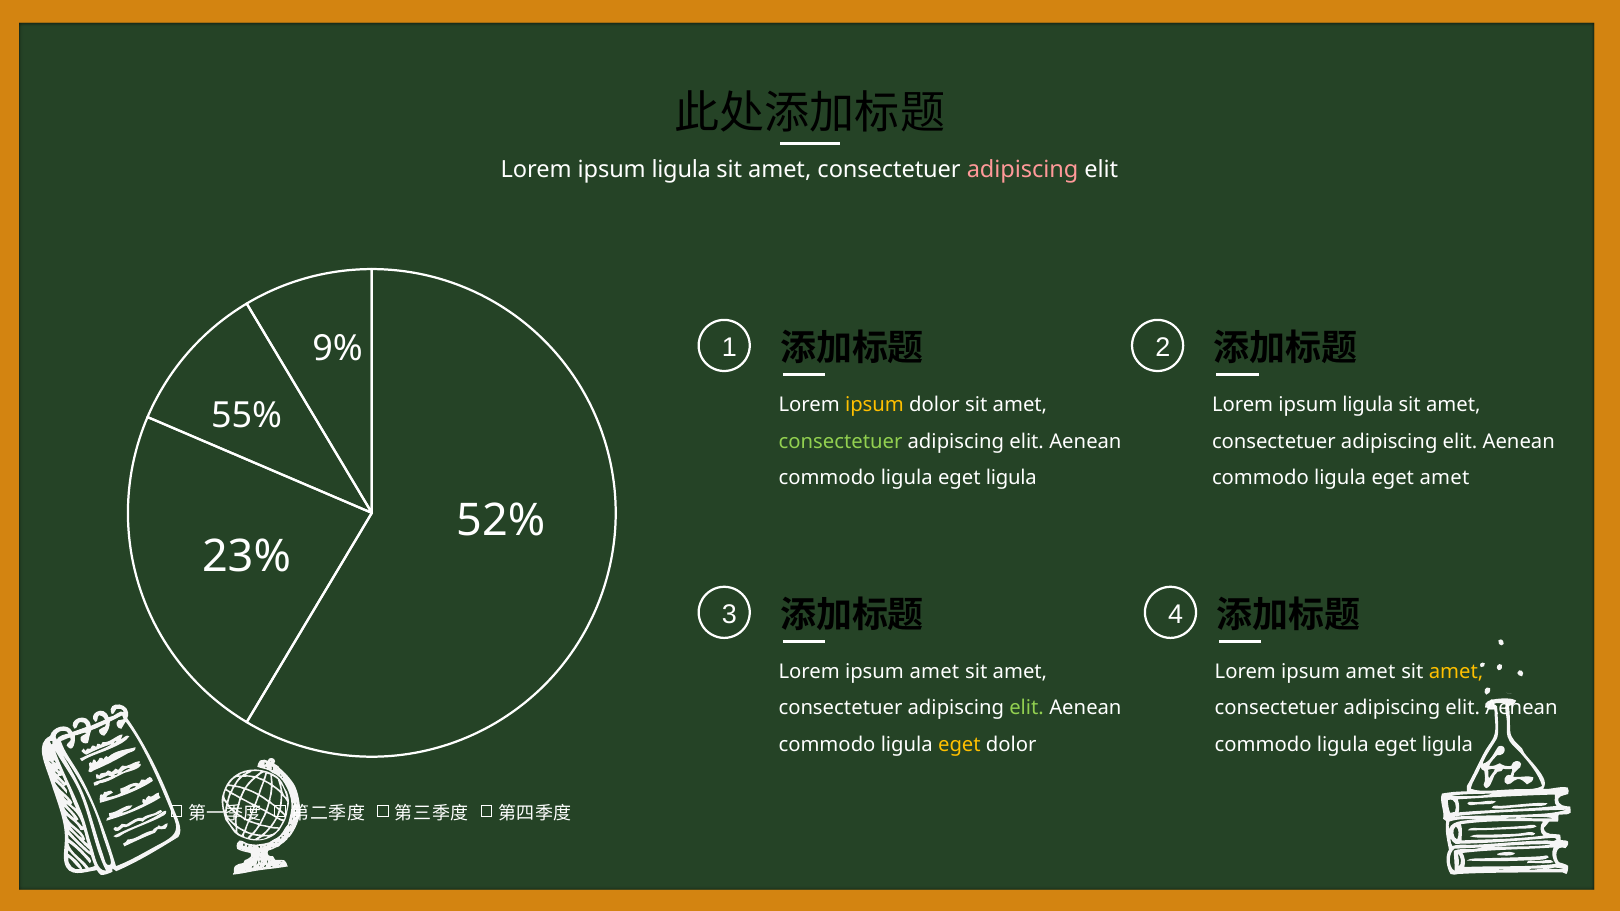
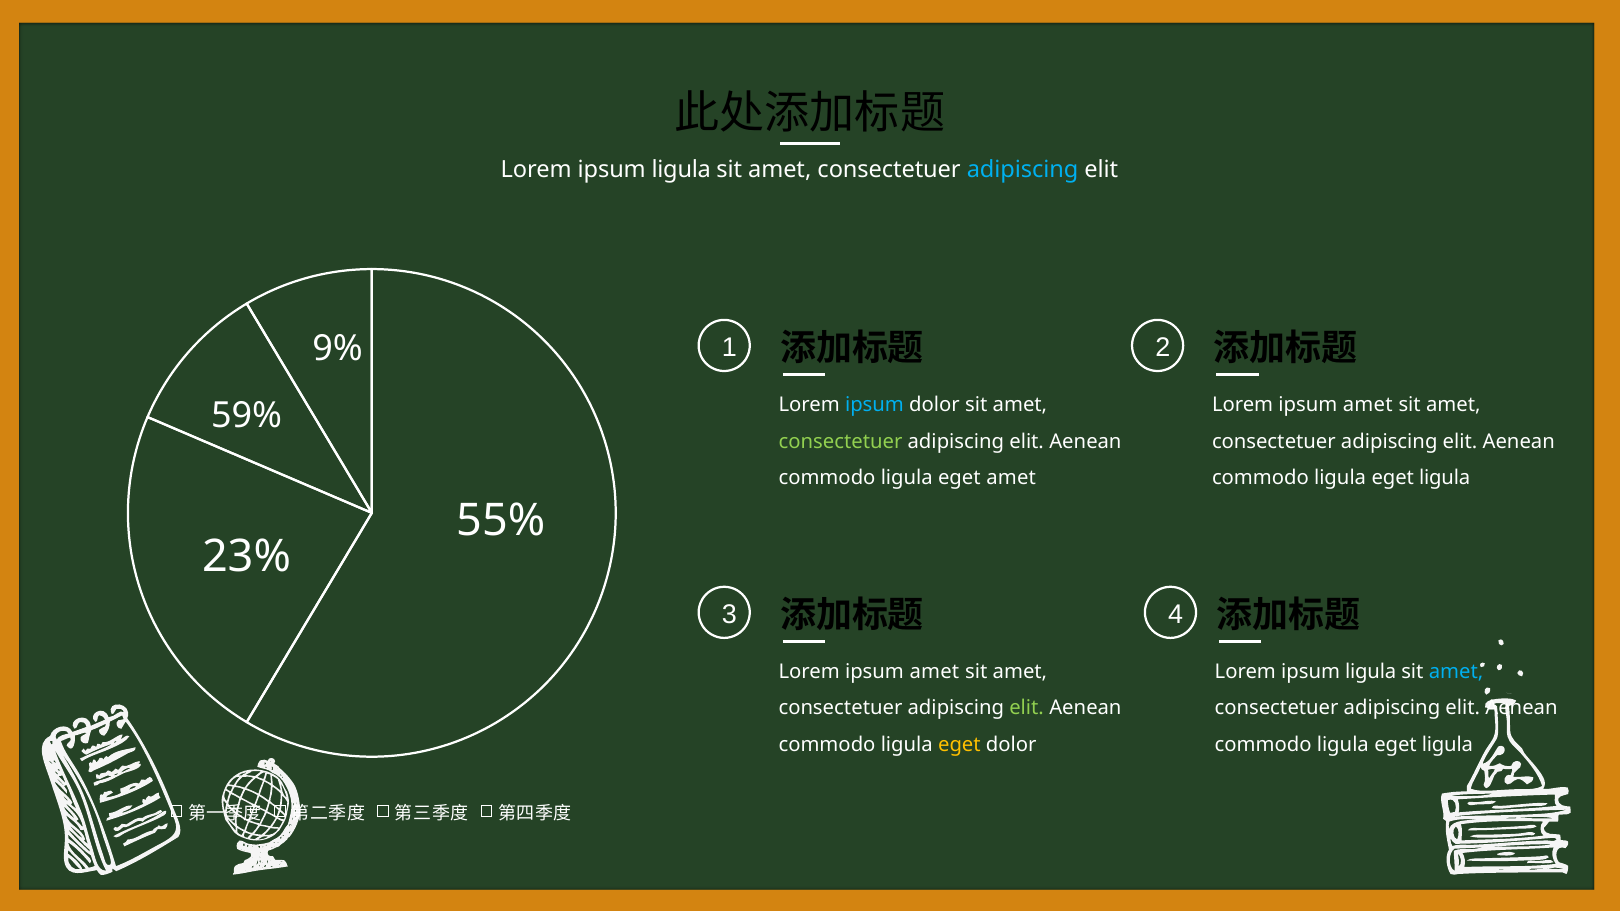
adipiscing at (1023, 170) colour: pink -> light blue
ipsum at (874, 405) colour: yellow -> light blue
ligula at (1368, 405): ligula -> amet
55%: 55% -> 59%
ligula at (1011, 478): ligula -> amet
amet at (1444, 478): amet -> ligula
52%: 52% -> 55%
amet at (1370, 672): amet -> ligula
amet at (1456, 672) colour: yellow -> light blue
